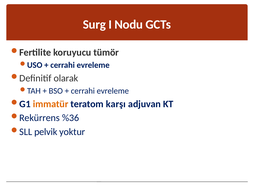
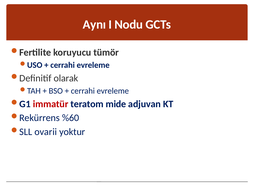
Surg: Surg -> Aynı
immatür colour: orange -> red
karşı: karşı -> mide
%36: %36 -> %60
pelvik: pelvik -> ovarii
